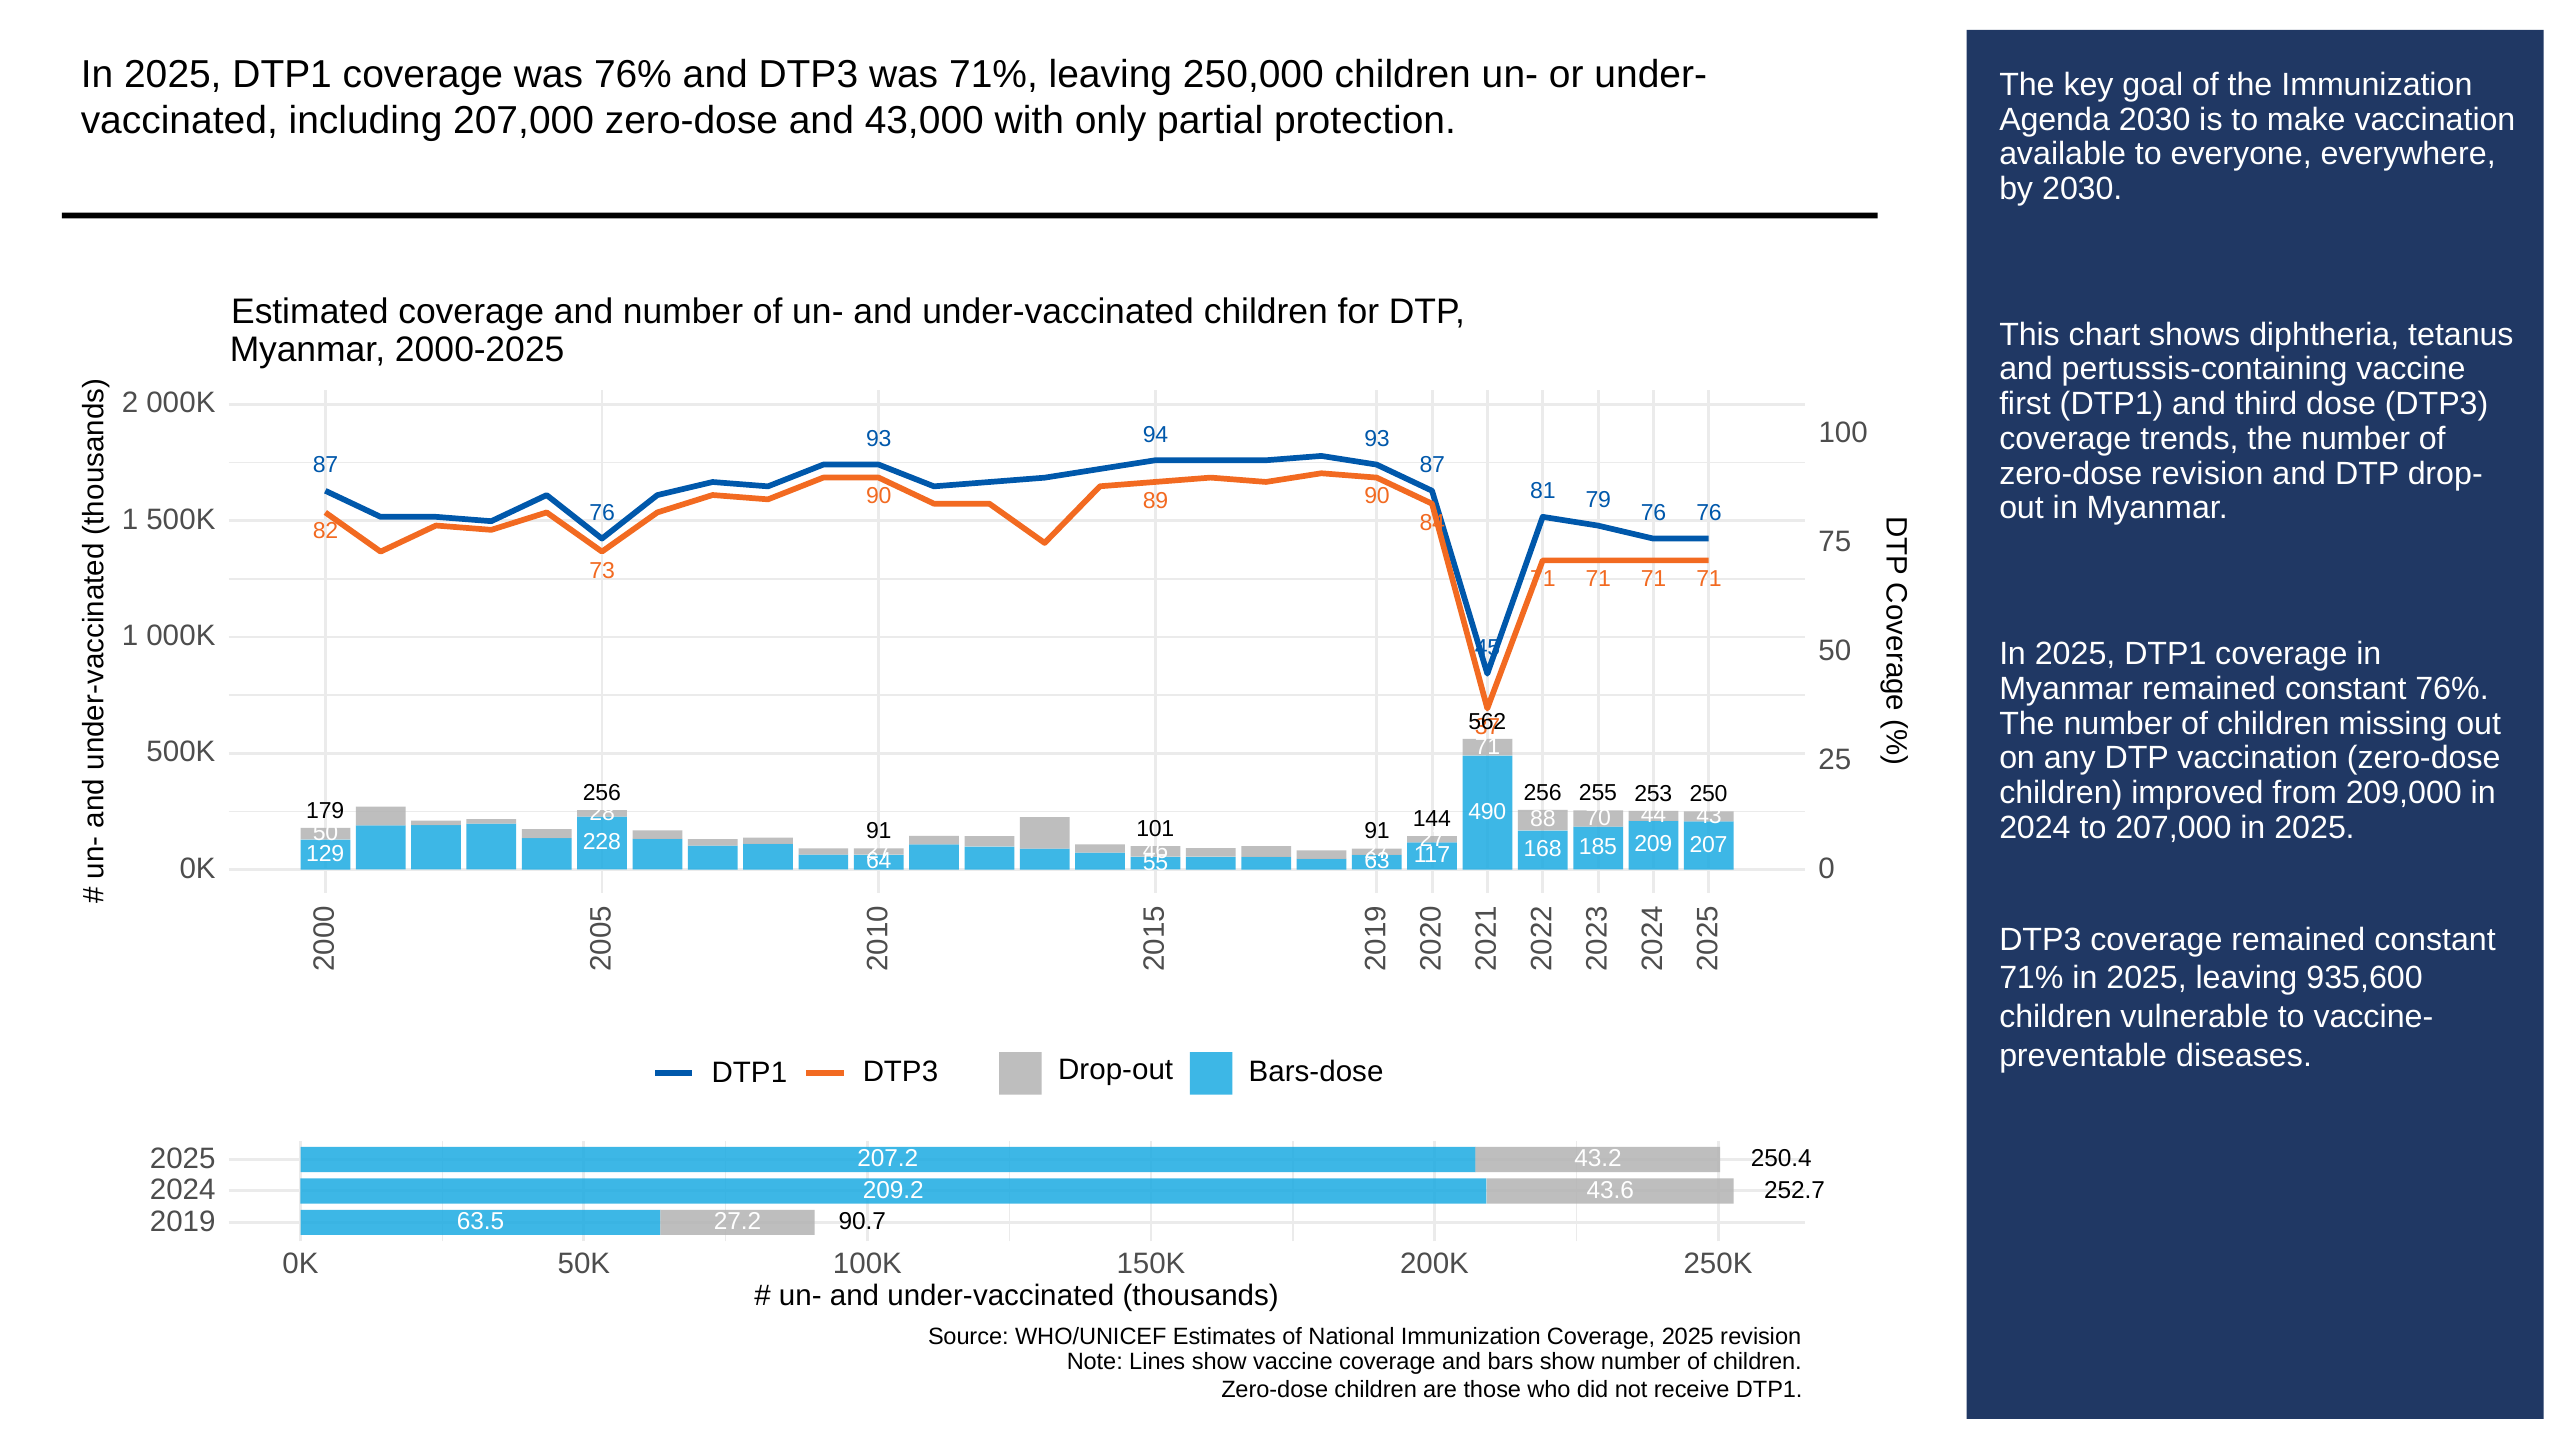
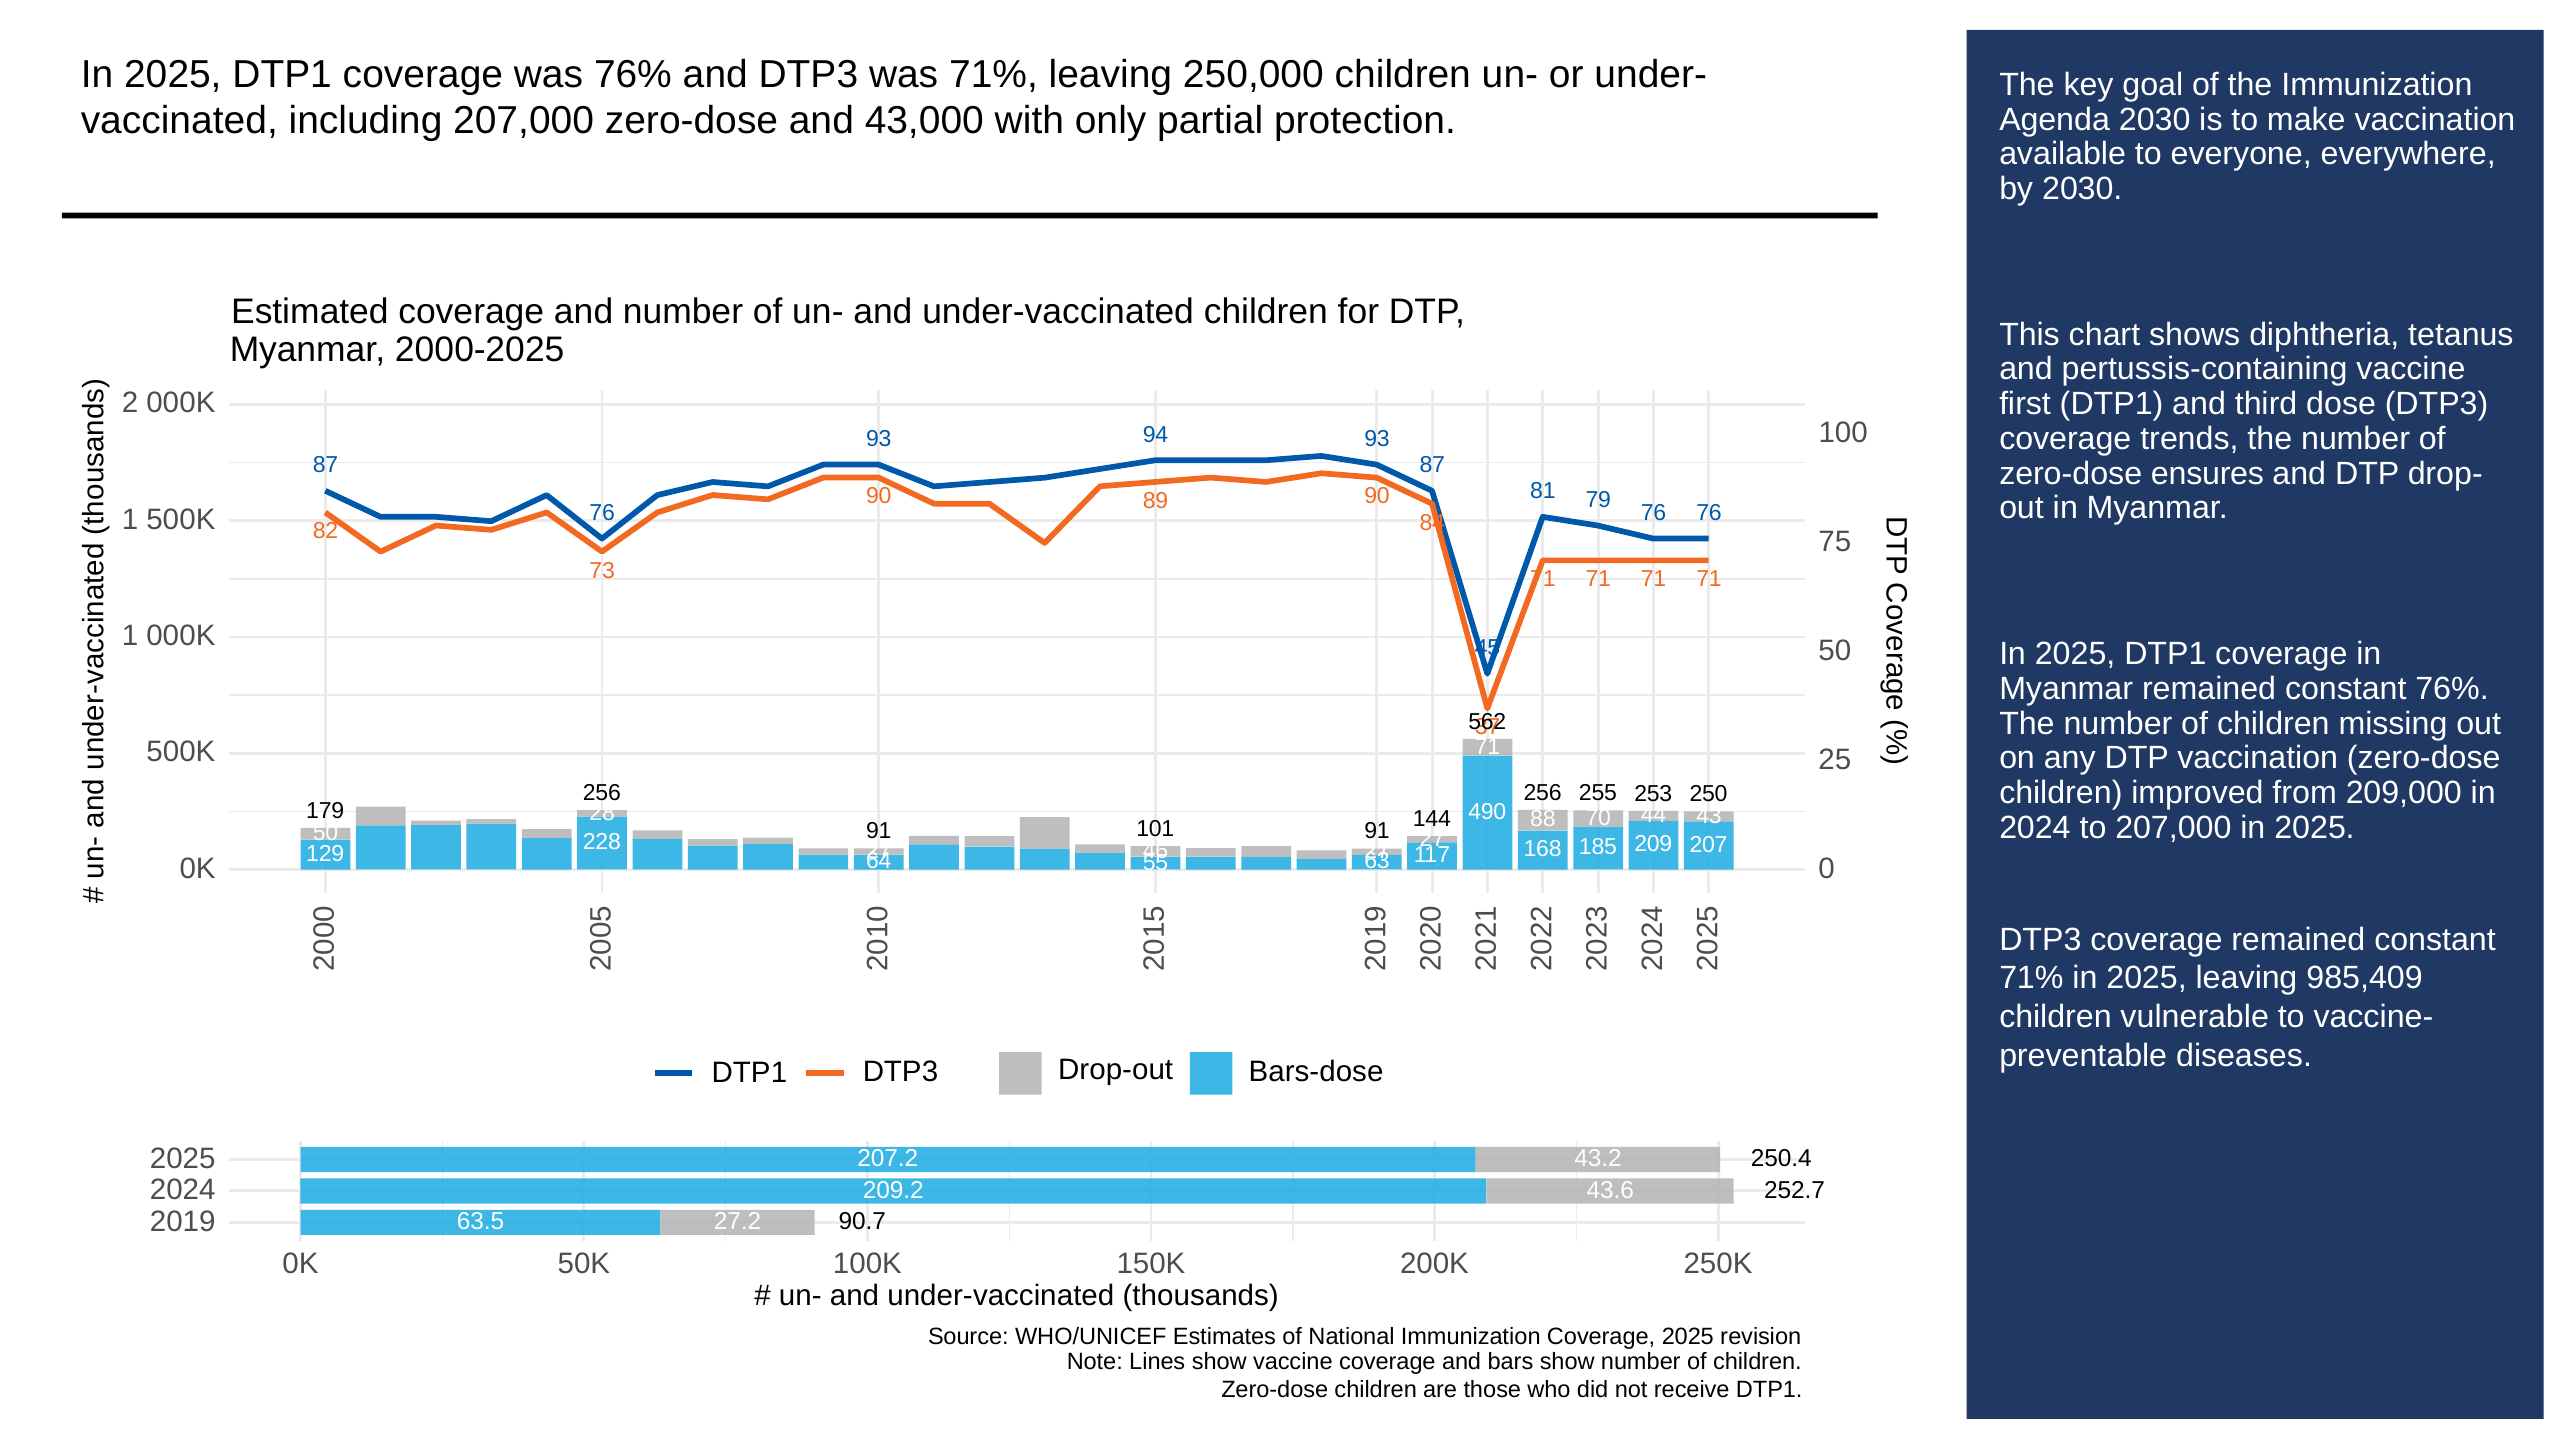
zero-dose revision: revision -> ensures
935,600: 935,600 -> 985,409
